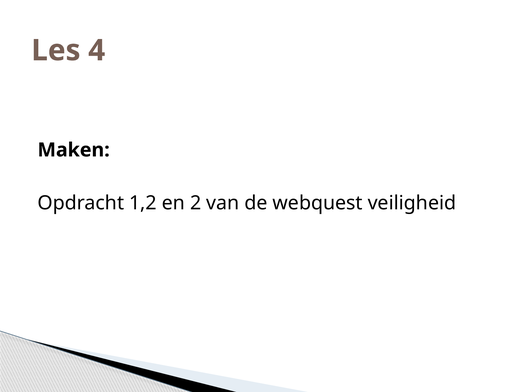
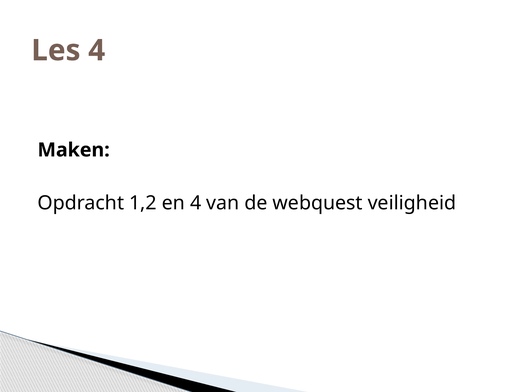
en 2: 2 -> 4
